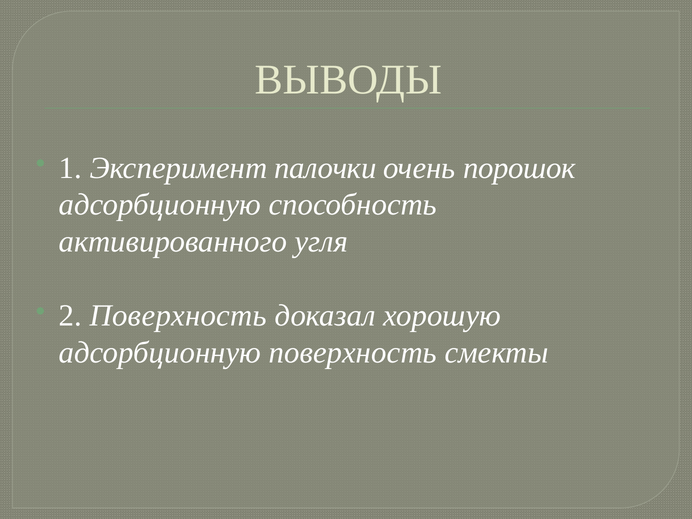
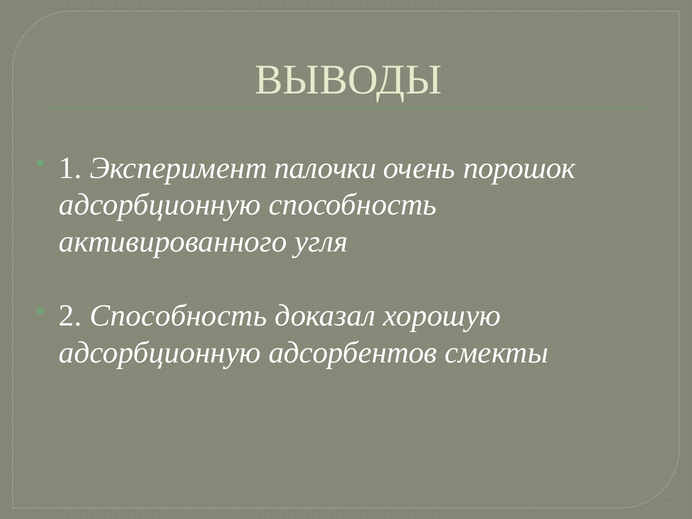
2 Поверхность: Поверхность -> Способность
адсорбционную поверхность: поверхность -> адсорбентов
